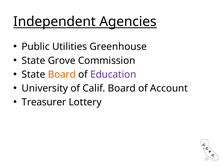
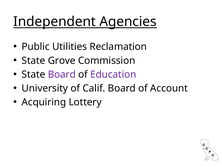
Greenhouse: Greenhouse -> Reclamation
Board at (62, 74) colour: orange -> purple
Treasurer: Treasurer -> Acquiring
